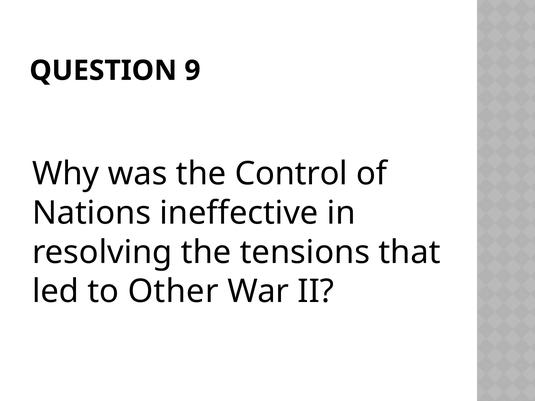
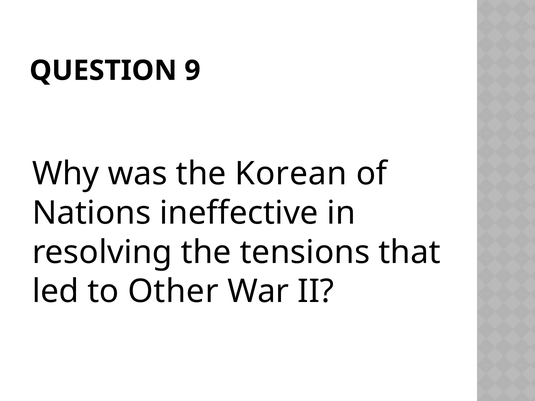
Control: Control -> Korean
